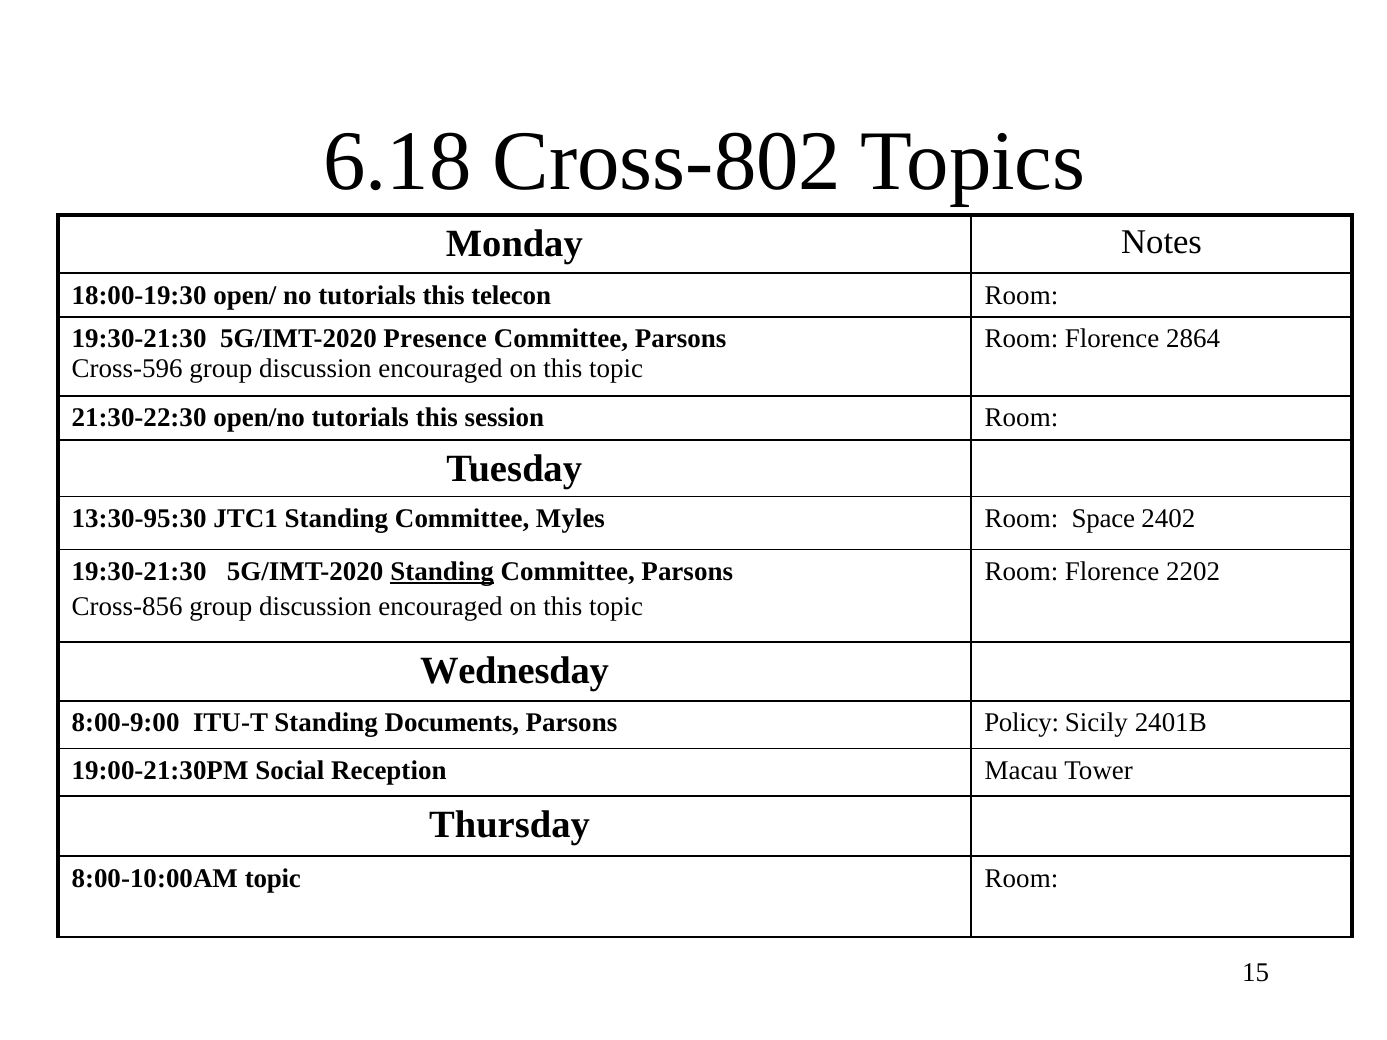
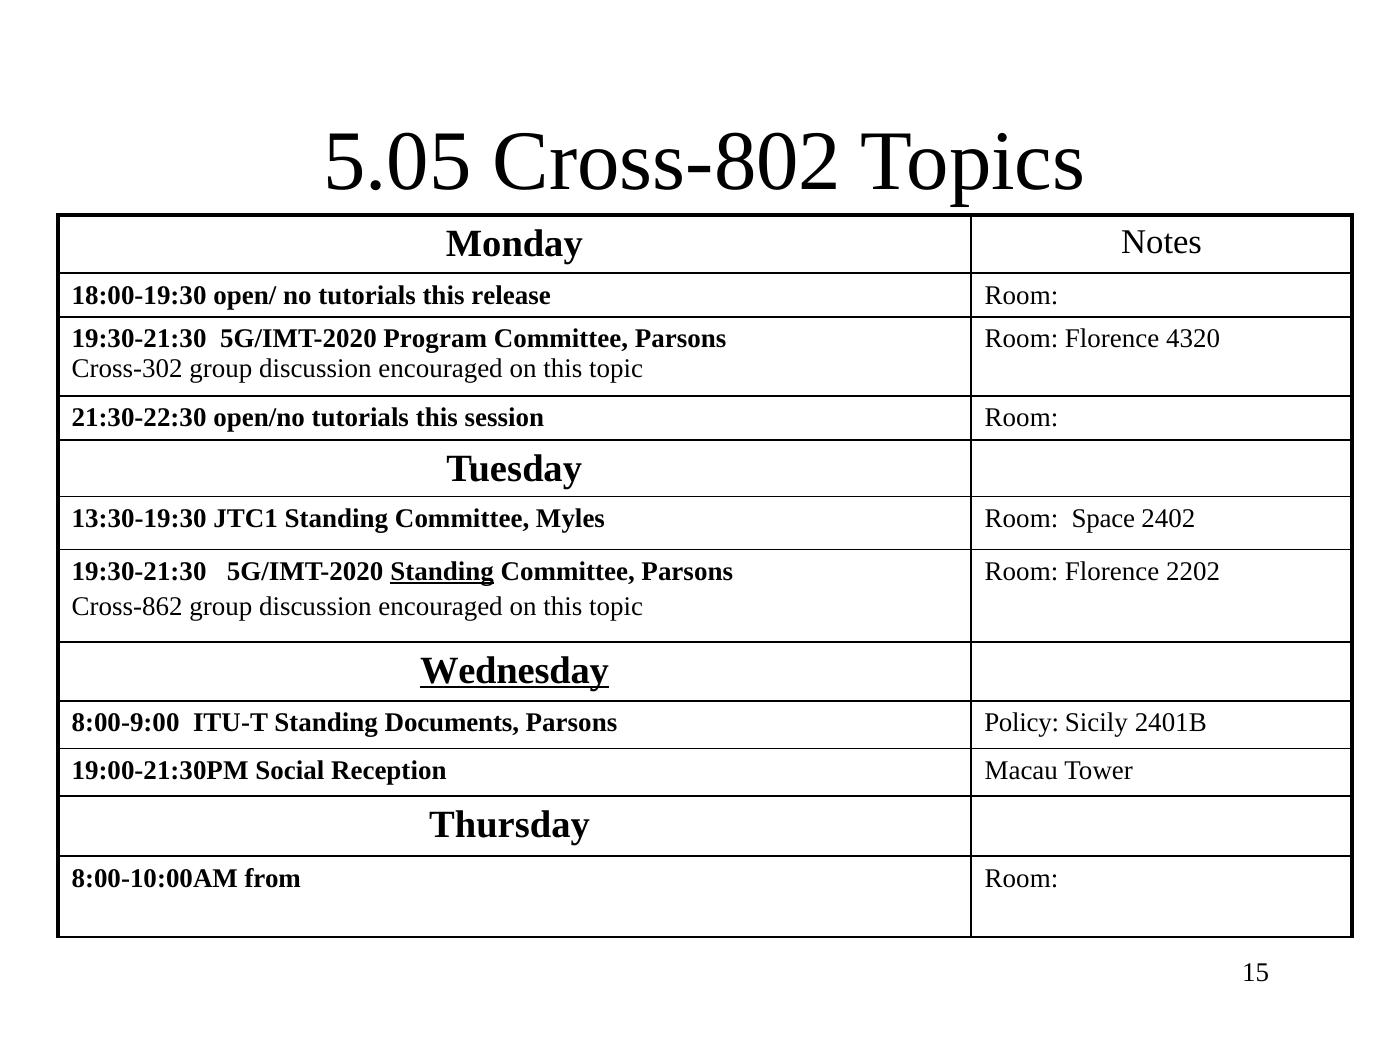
6.18: 6.18 -> 5.05
telecon: telecon -> release
Presence: Presence -> Program
2864: 2864 -> 4320
Cross-596: Cross-596 -> Cross-302
13:30-95:30: 13:30-95:30 -> 13:30-19:30
Cross-856: Cross-856 -> Cross-862
Wednesday underline: none -> present
8:00-10:00AM topic: topic -> from
